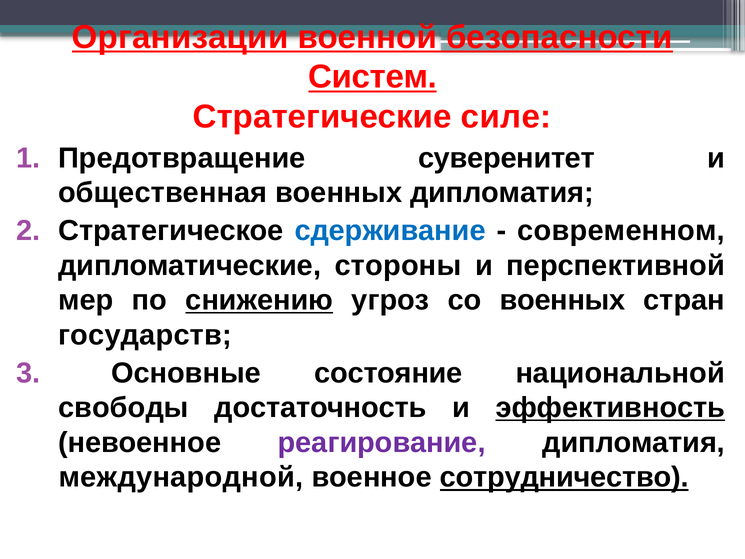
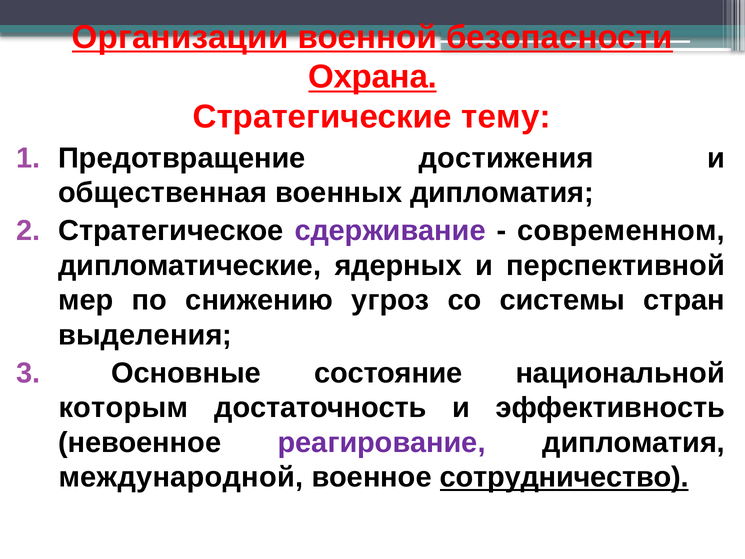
Систем: Систем -> Охрана
силе: силе -> тему
суверенитет: суверенитет -> достижения
сдерживание colour: blue -> purple
стороны: стороны -> ядерных
снижению underline: present -> none
со военных: военных -> системы
государств: государств -> выделения
свободы: свободы -> которым
эффективность underline: present -> none
